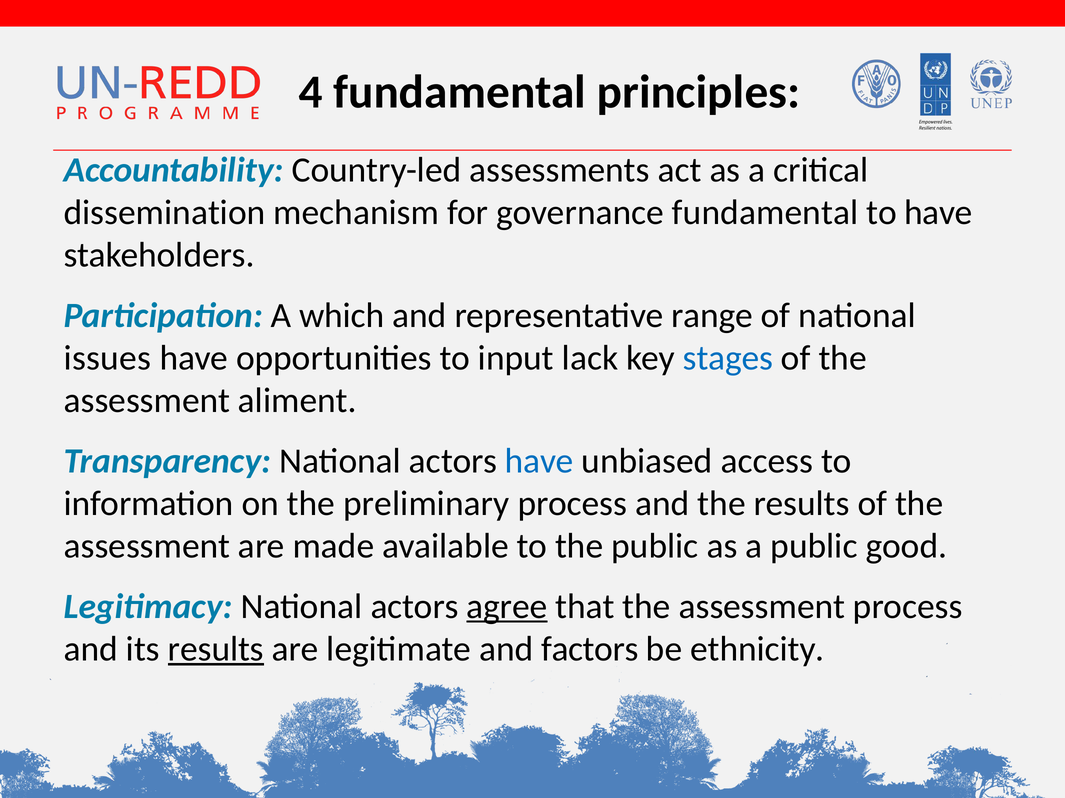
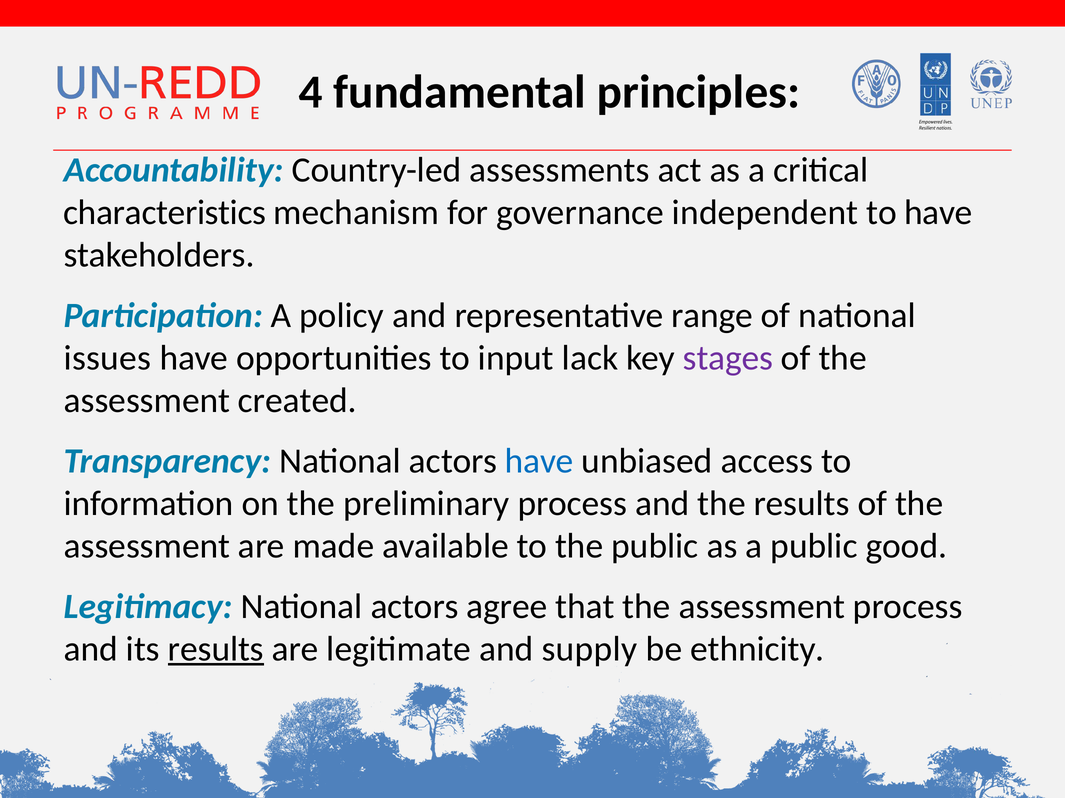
dissemination: dissemination -> characteristics
governance fundamental: fundamental -> independent
which: which -> policy
stages colour: blue -> purple
aliment: aliment -> created
agree underline: present -> none
factors: factors -> supply
